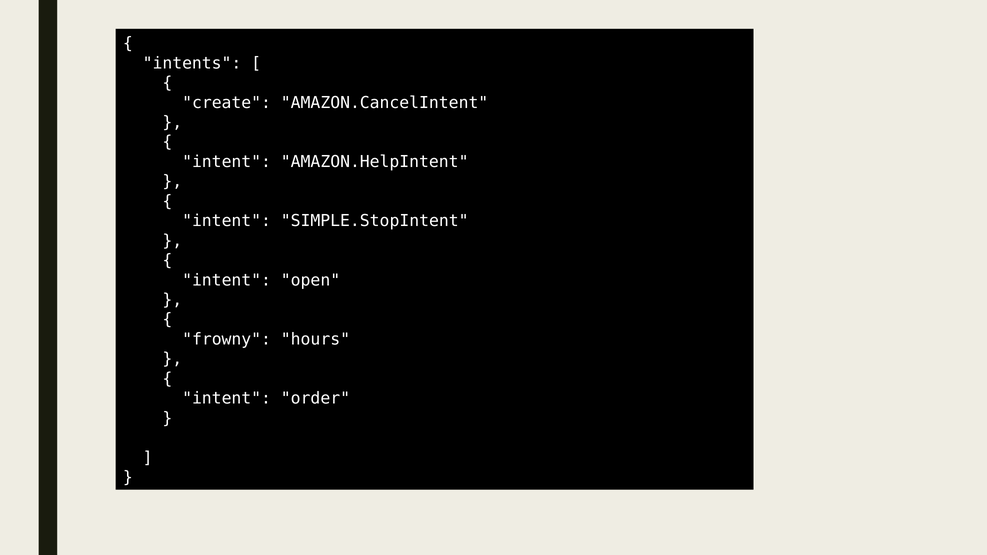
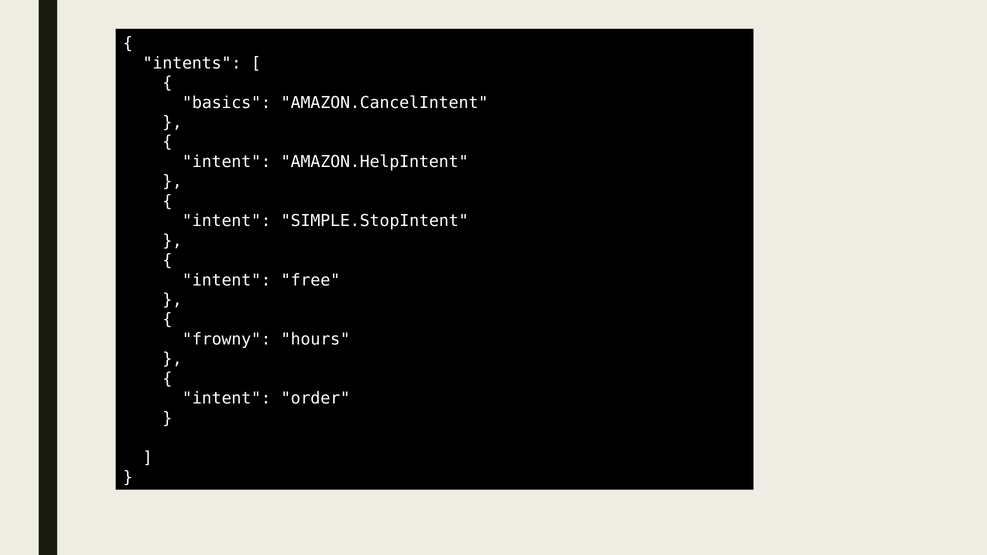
create: create -> basics
open: open -> free
